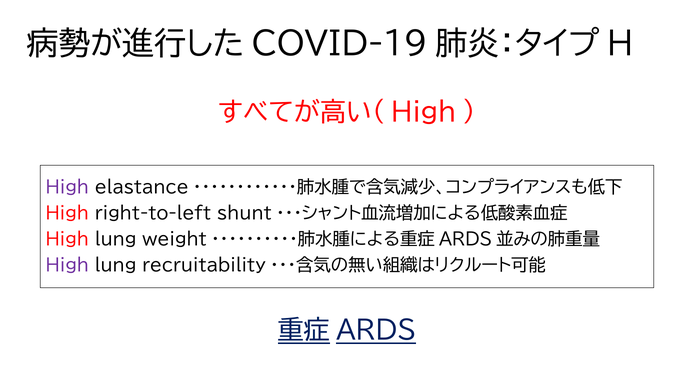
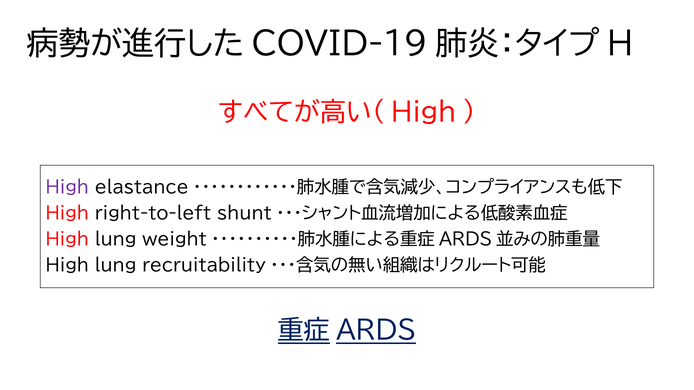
High at (67, 266) colour: purple -> black
